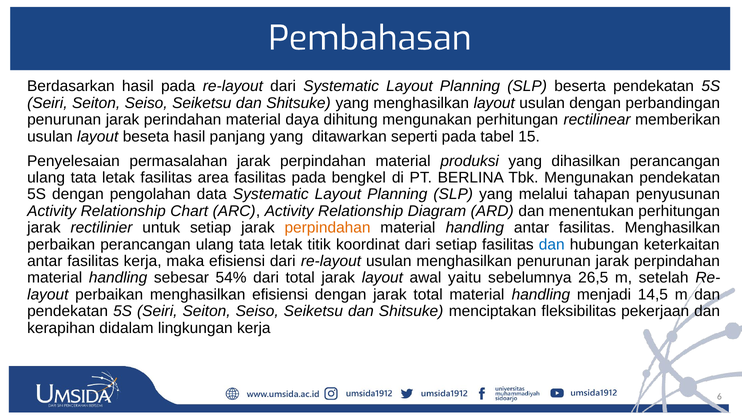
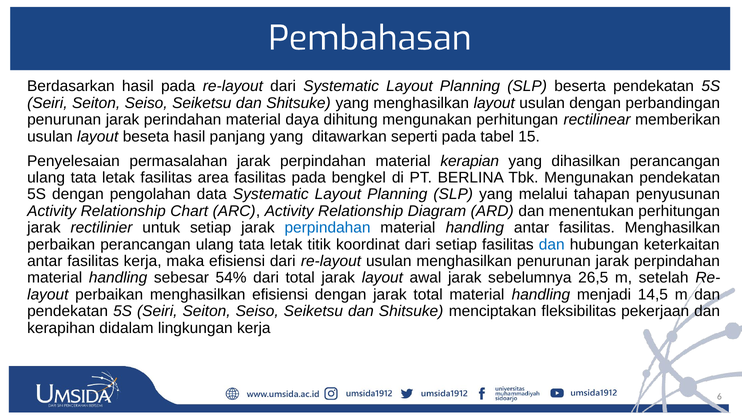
produksi: produksi -> kerapian
perpindahan at (328, 228) colour: orange -> blue
awal yaitu: yaitu -> jarak
